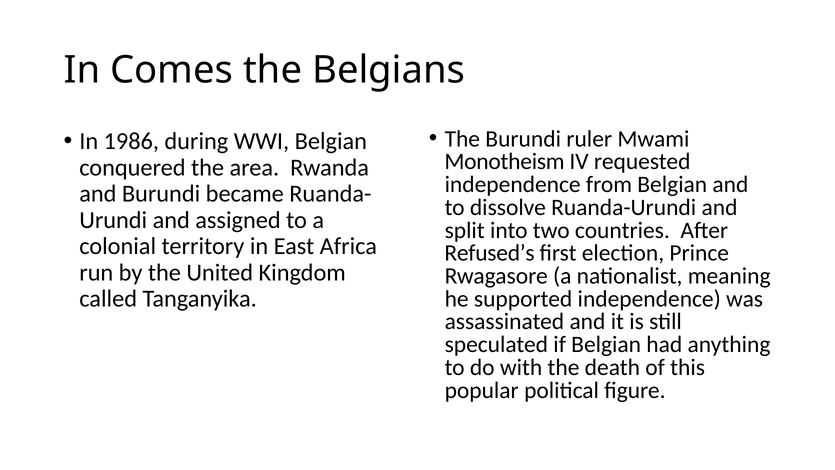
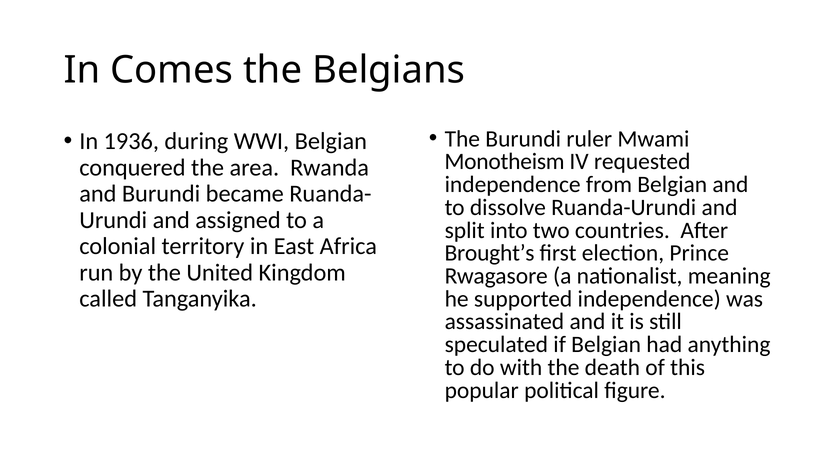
1986: 1986 -> 1936
Refused’s: Refused’s -> Brought’s
